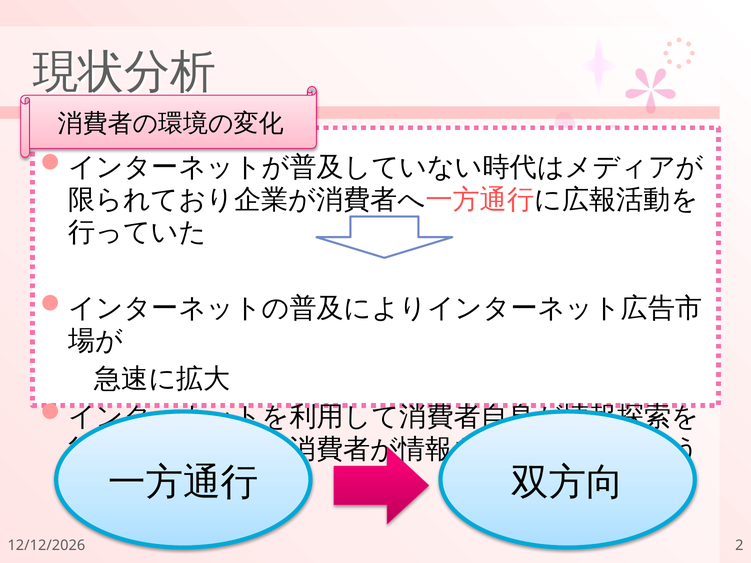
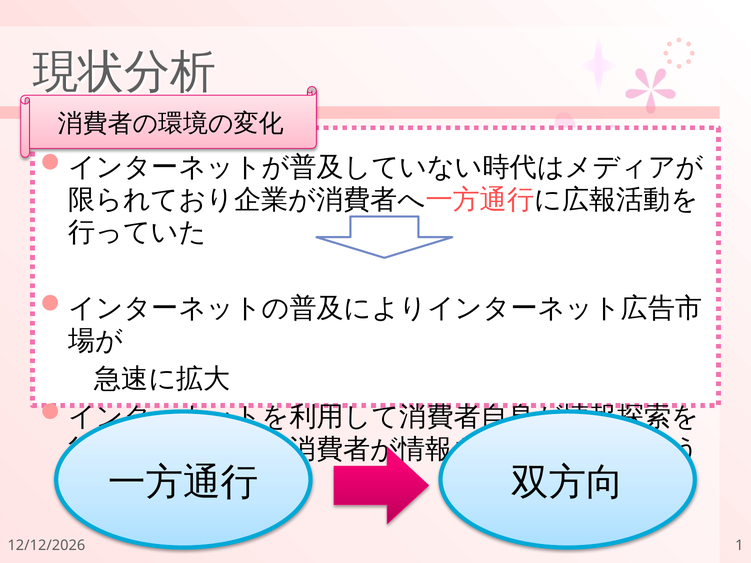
2: 2 -> 1
